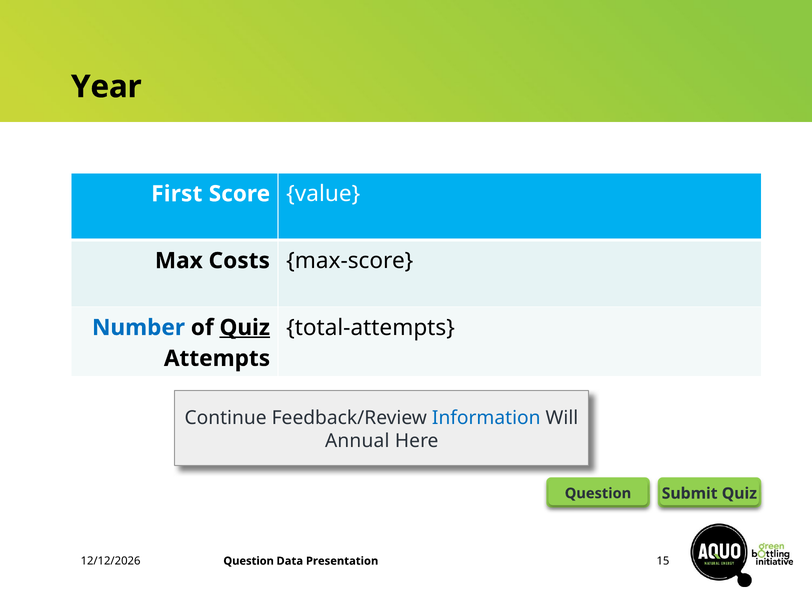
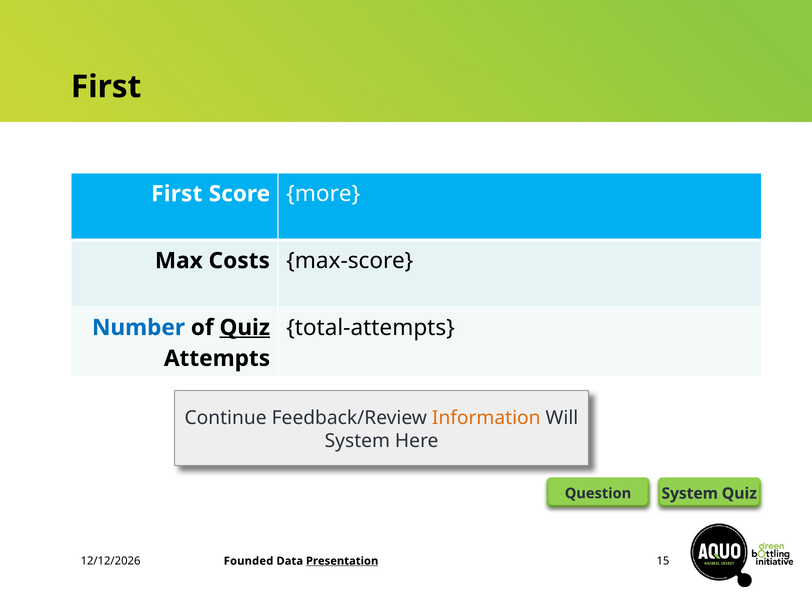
Year at (106, 87): Year -> First
value: value -> more
Information colour: blue -> orange
Annual at (357, 441): Annual -> System
Submit at (690, 493): Submit -> System
Question at (249, 561): Question -> Founded
Presentation underline: none -> present
